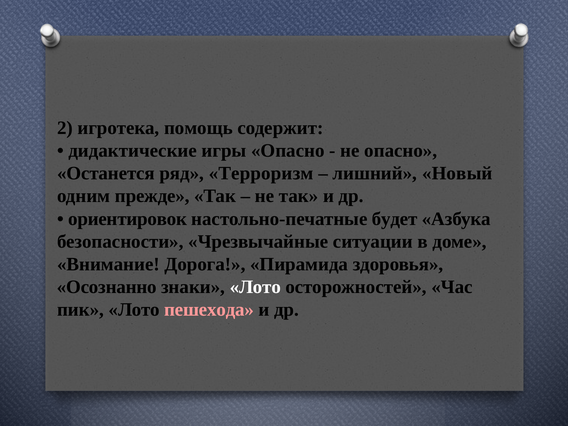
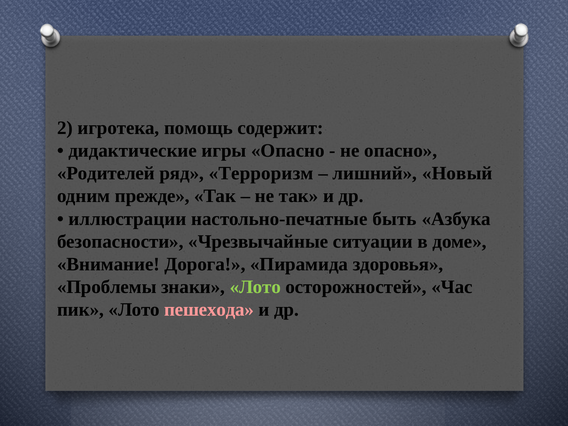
Останется: Останется -> Родителей
ориентировок: ориентировок -> иллюстрации
будет: будет -> быть
Осознанно: Осознанно -> Проблемы
Лото at (255, 287) colour: white -> light green
